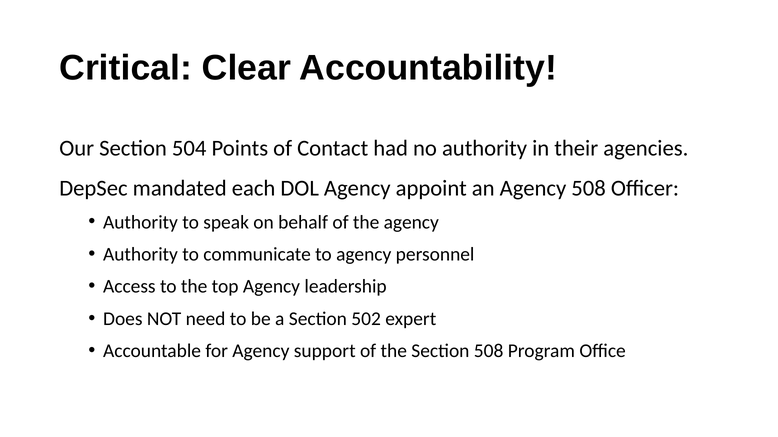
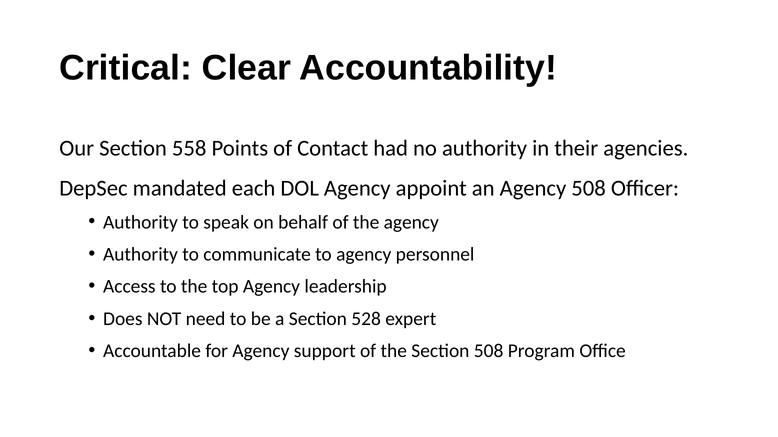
504: 504 -> 558
502: 502 -> 528
